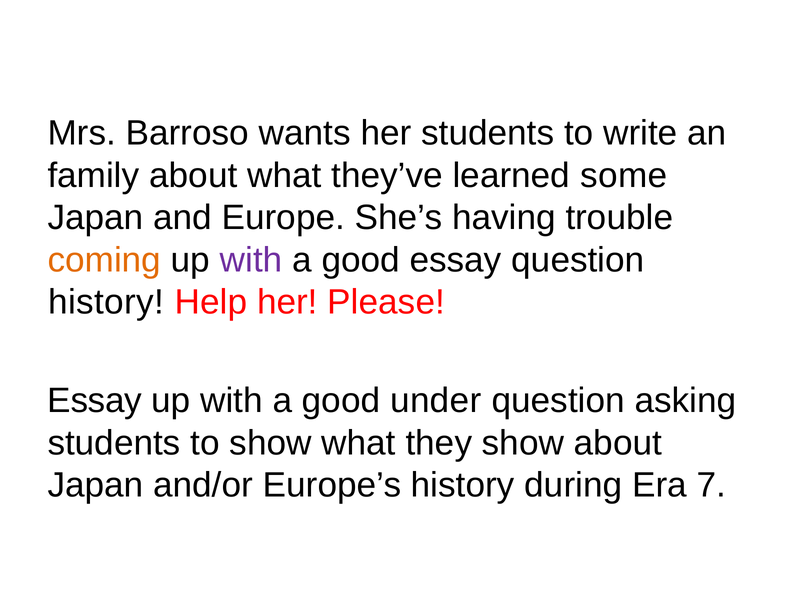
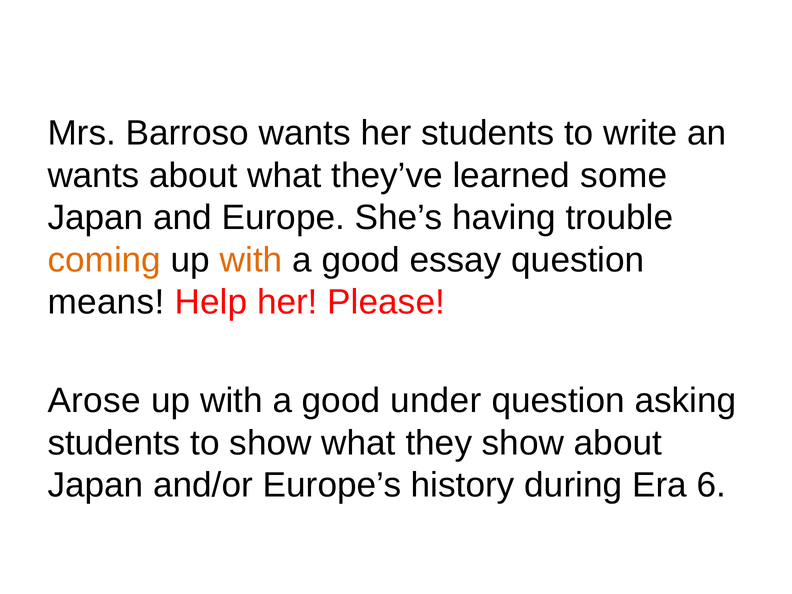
family at (93, 175): family -> wants
with at (251, 260) colour: purple -> orange
history at (106, 302): history -> means
Essay at (95, 401): Essay -> Arose
7: 7 -> 6
